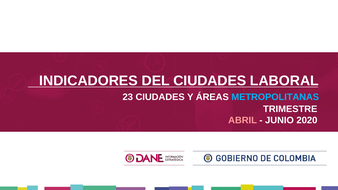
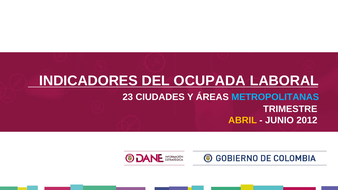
DEL CIUDADES: CIUDADES -> OCUPADA
ABRIL colour: pink -> yellow
2020: 2020 -> 2012
